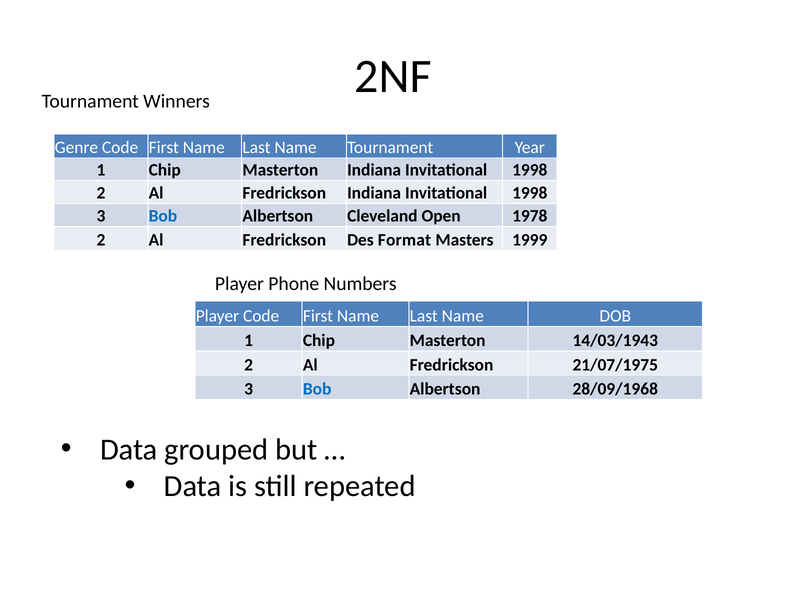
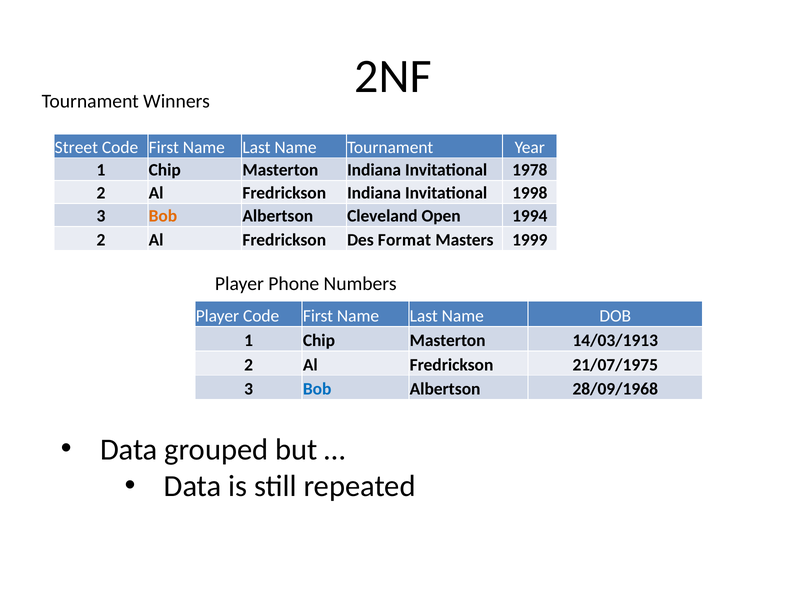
Genre: Genre -> Street
Masterton Indiana Invitational 1998: 1998 -> 1978
Bob at (163, 216) colour: blue -> orange
1978: 1978 -> 1994
14/03/1943: 14/03/1943 -> 14/03/1913
